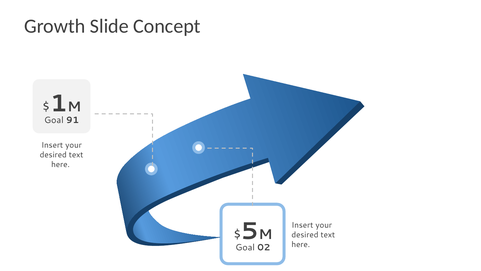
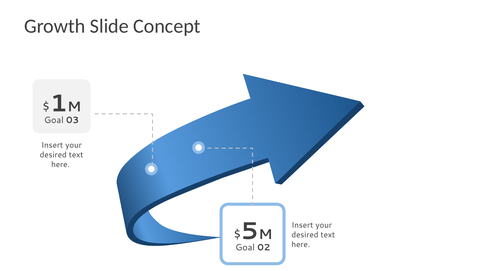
91: 91 -> 03
